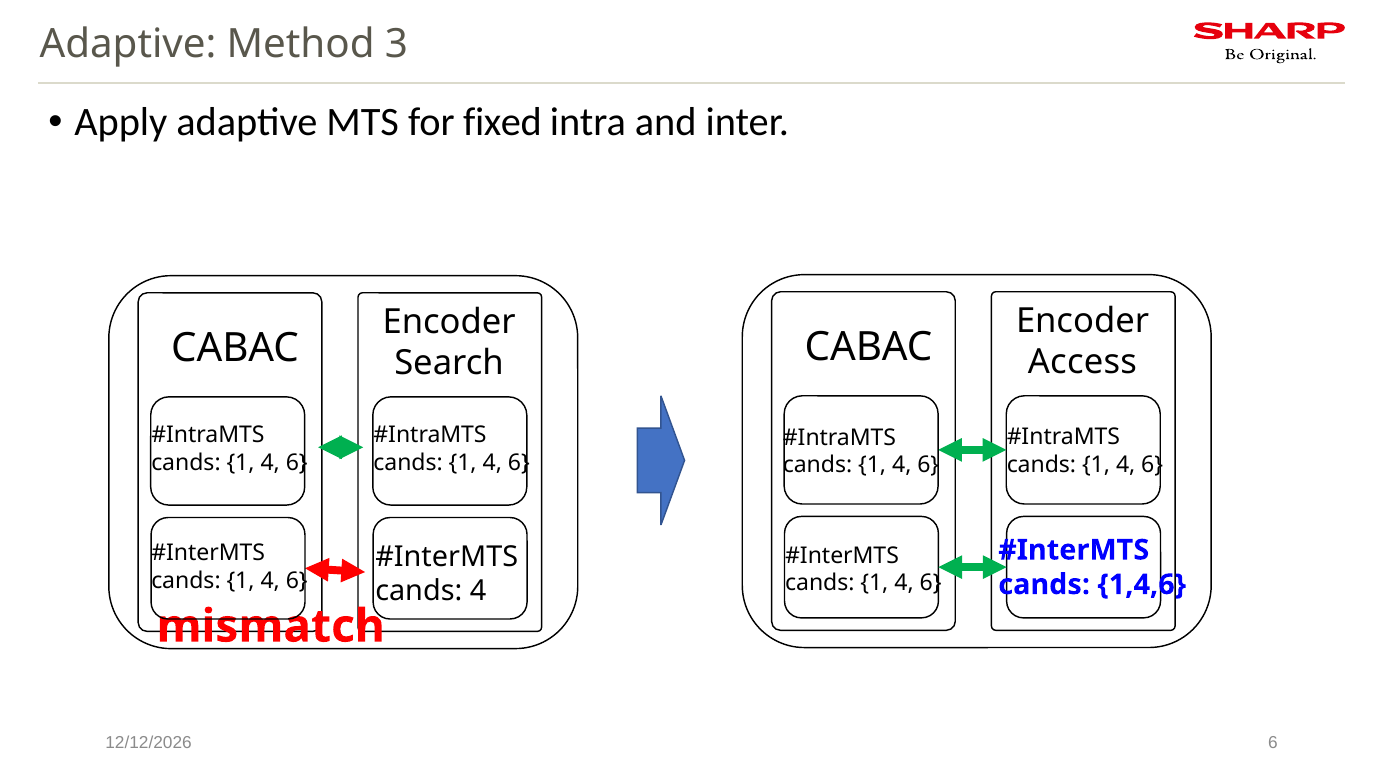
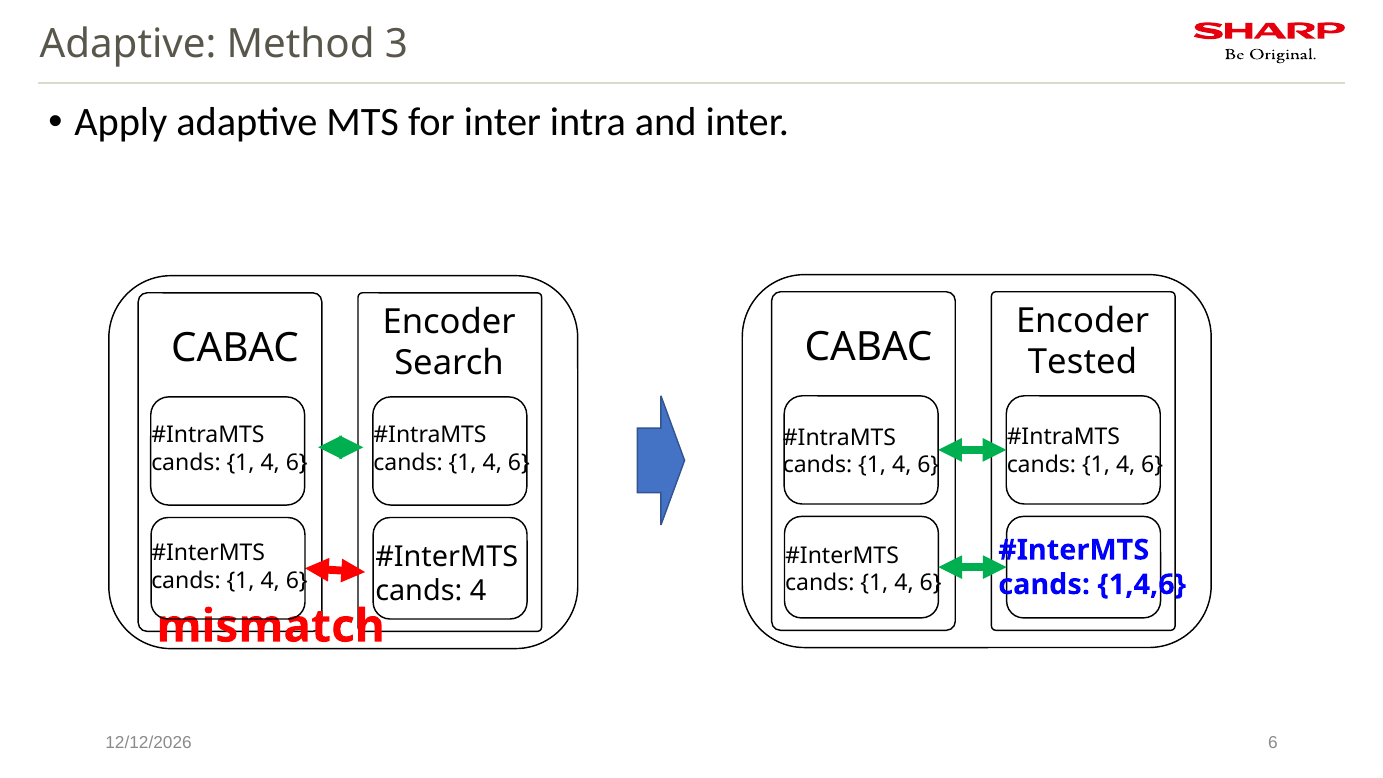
for fixed: fixed -> inter
Access: Access -> Tested
